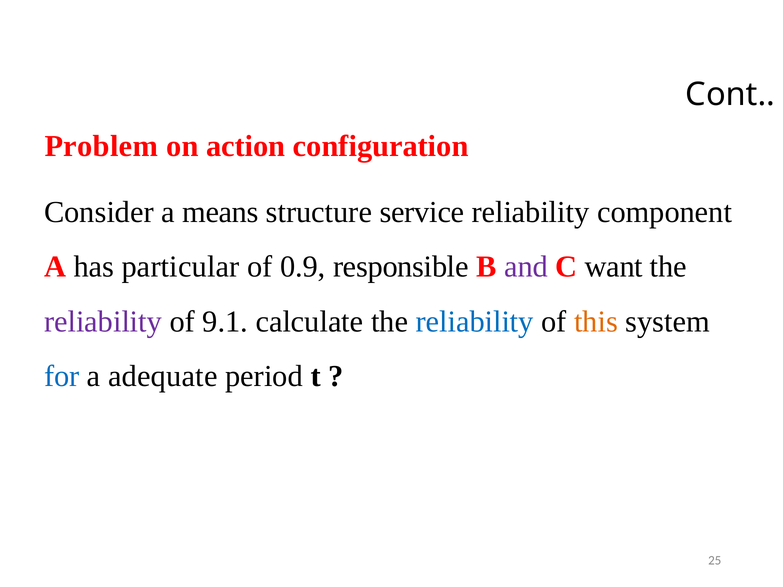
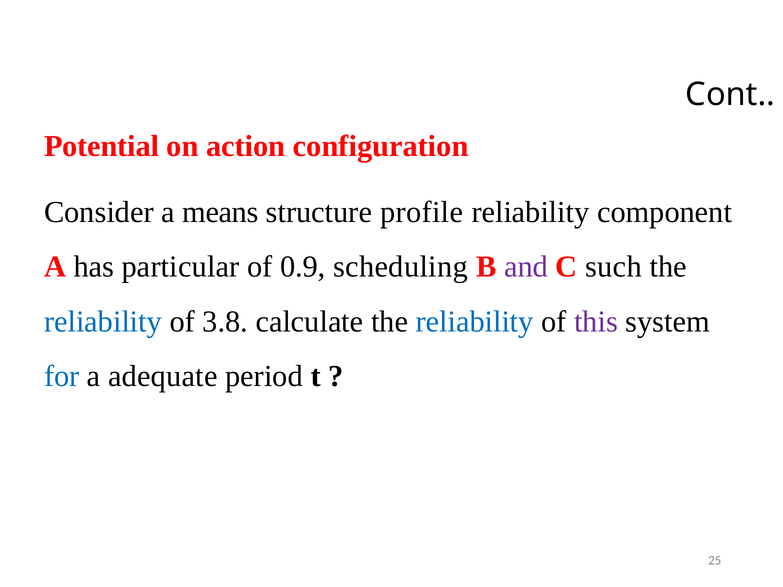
Problem: Problem -> Potential
service: service -> profile
responsible: responsible -> scheduling
want: want -> such
reliability at (103, 322) colour: purple -> blue
9.1: 9.1 -> 3.8
this colour: orange -> purple
